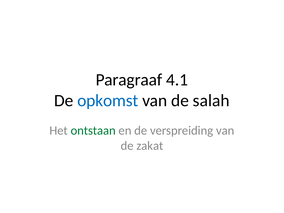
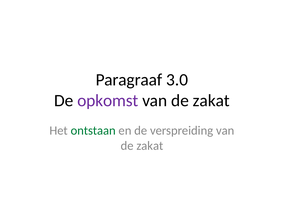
4.1: 4.1 -> 3.0
opkomst colour: blue -> purple
salah at (211, 101): salah -> zakat
